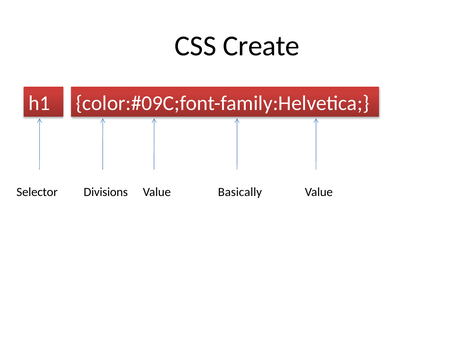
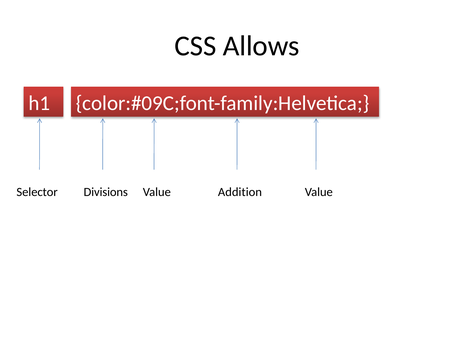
Create: Create -> Allows
Basically: Basically -> Addition
